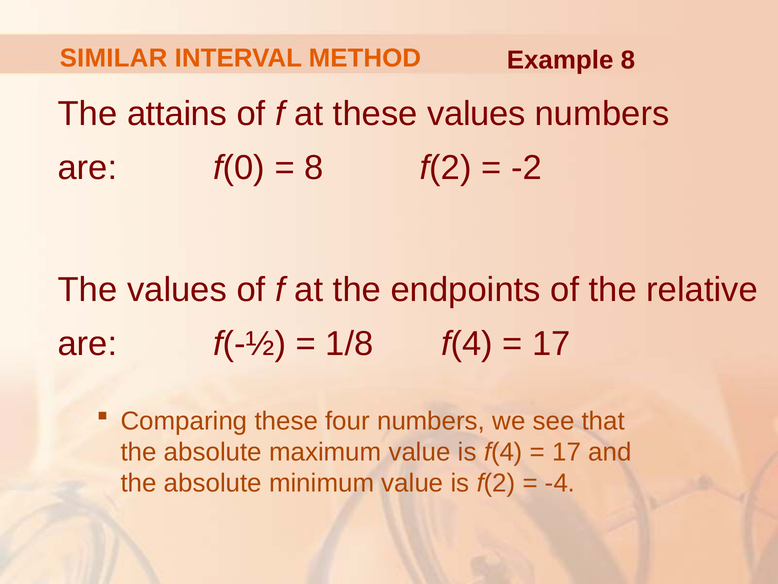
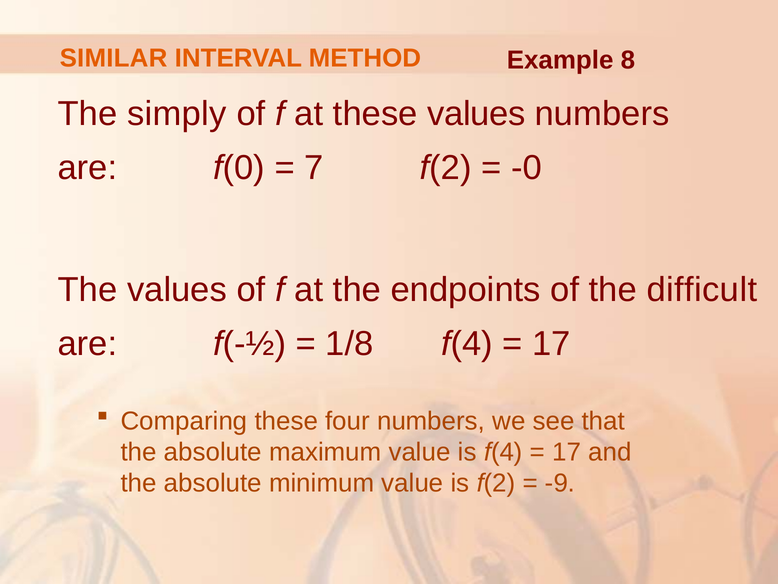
attains: attains -> simply
8 at (314, 168): 8 -> 7
-2: -2 -> -0
relative: relative -> difficult
-4: -4 -> -9
